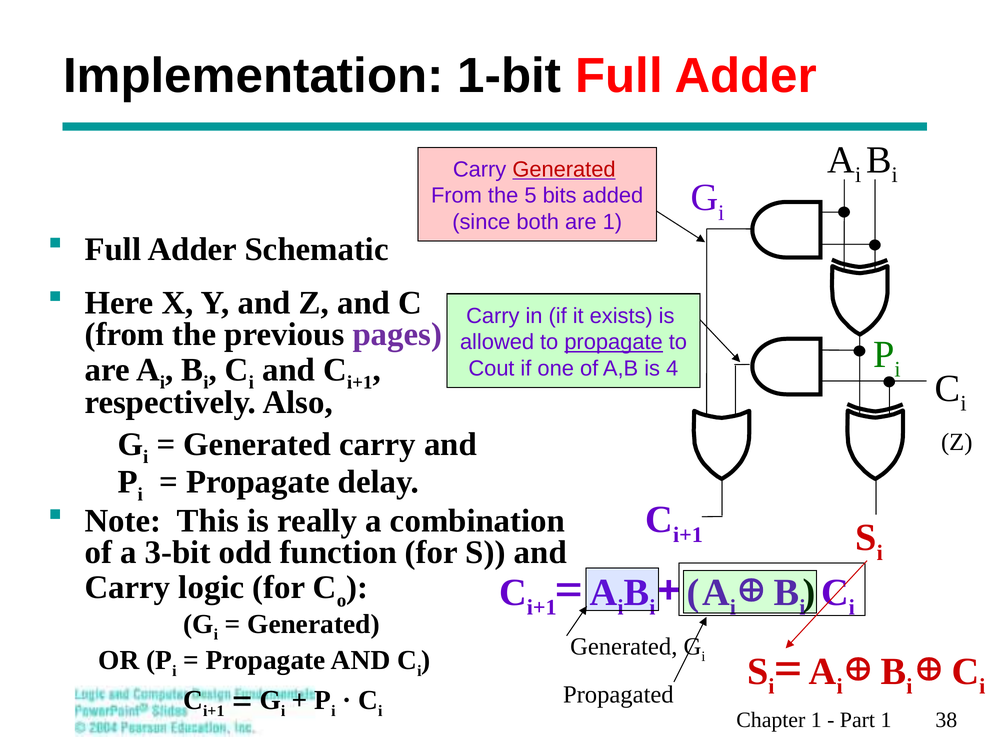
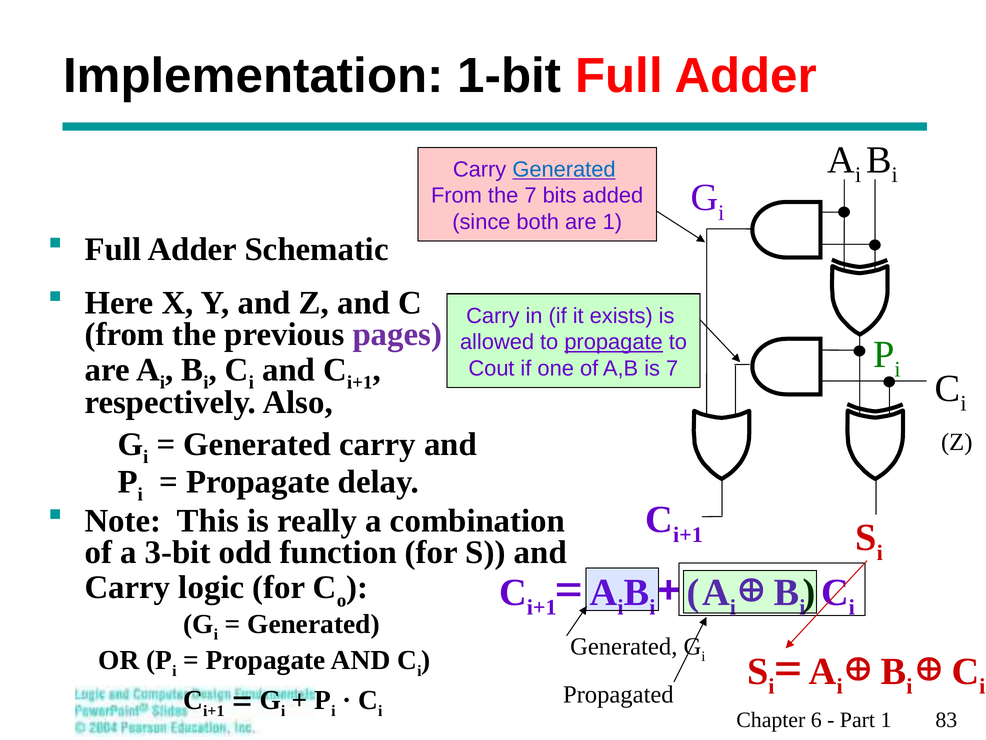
Generated at (564, 169) colour: red -> blue
the 5: 5 -> 7
is 4: 4 -> 7
Chapter 1: 1 -> 6
38: 38 -> 83
